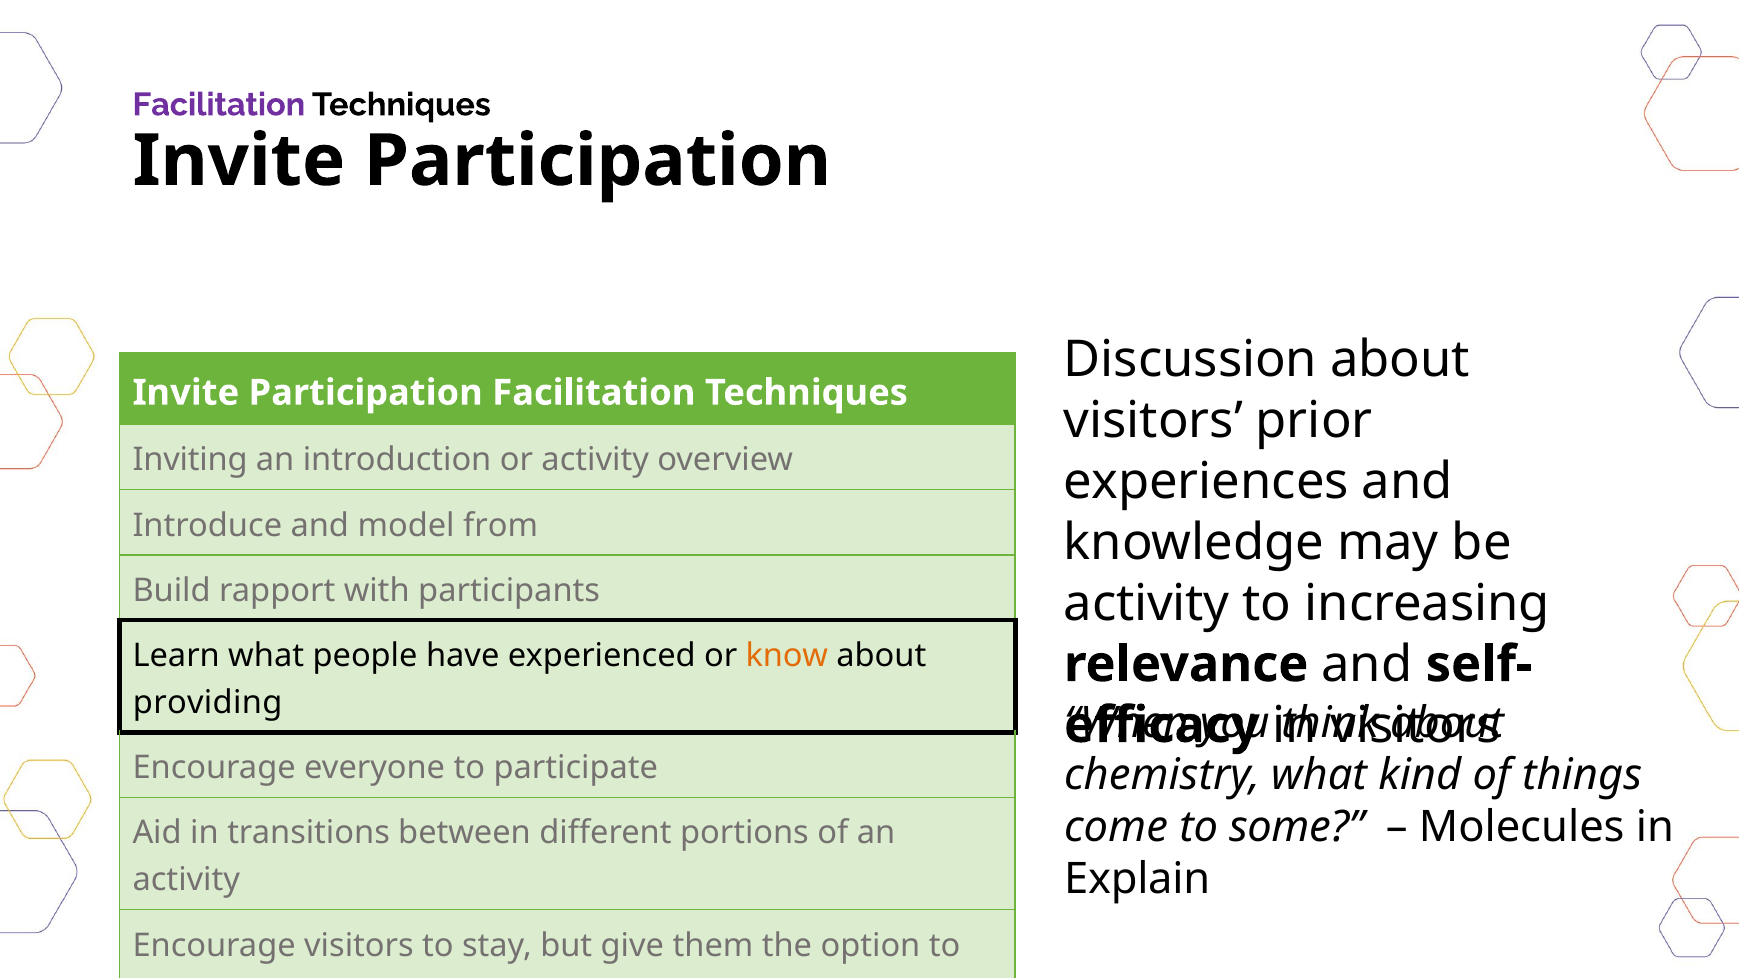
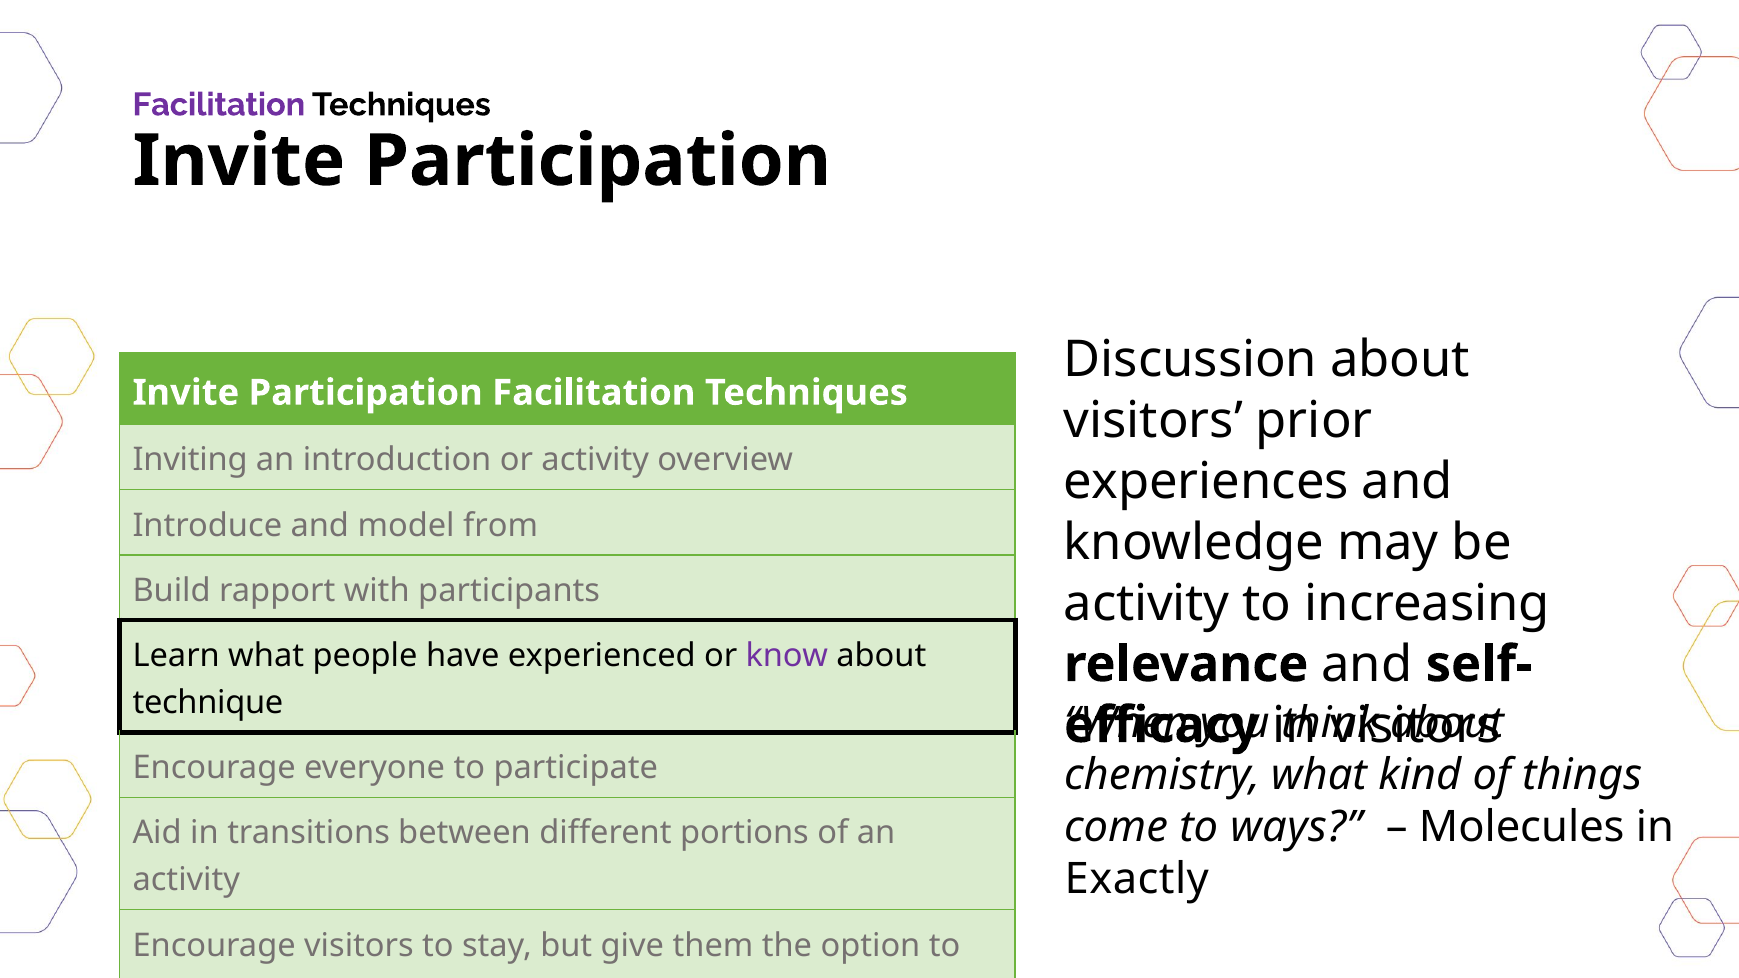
know colour: orange -> purple
providing: providing -> technique
some: some -> ways
Explain: Explain -> Exactly
